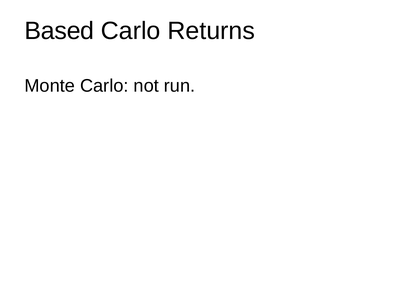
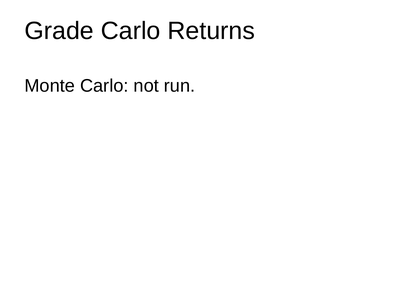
Based: Based -> Grade
